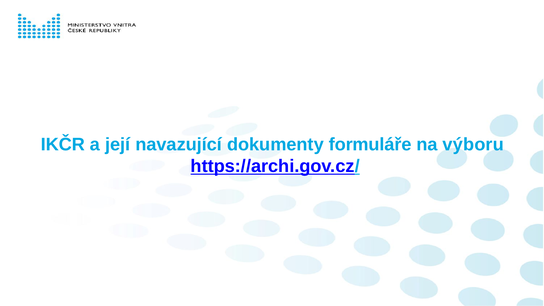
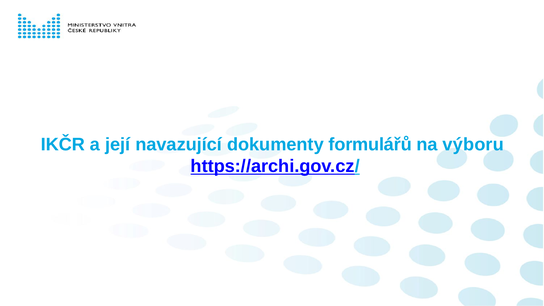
formuláře: formuláře -> formulářů
